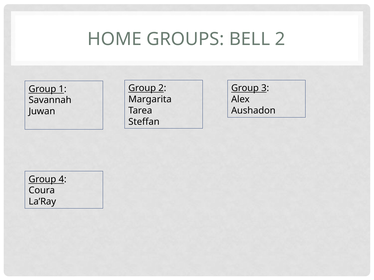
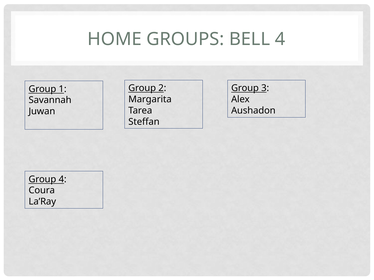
BELL 2: 2 -> 4
